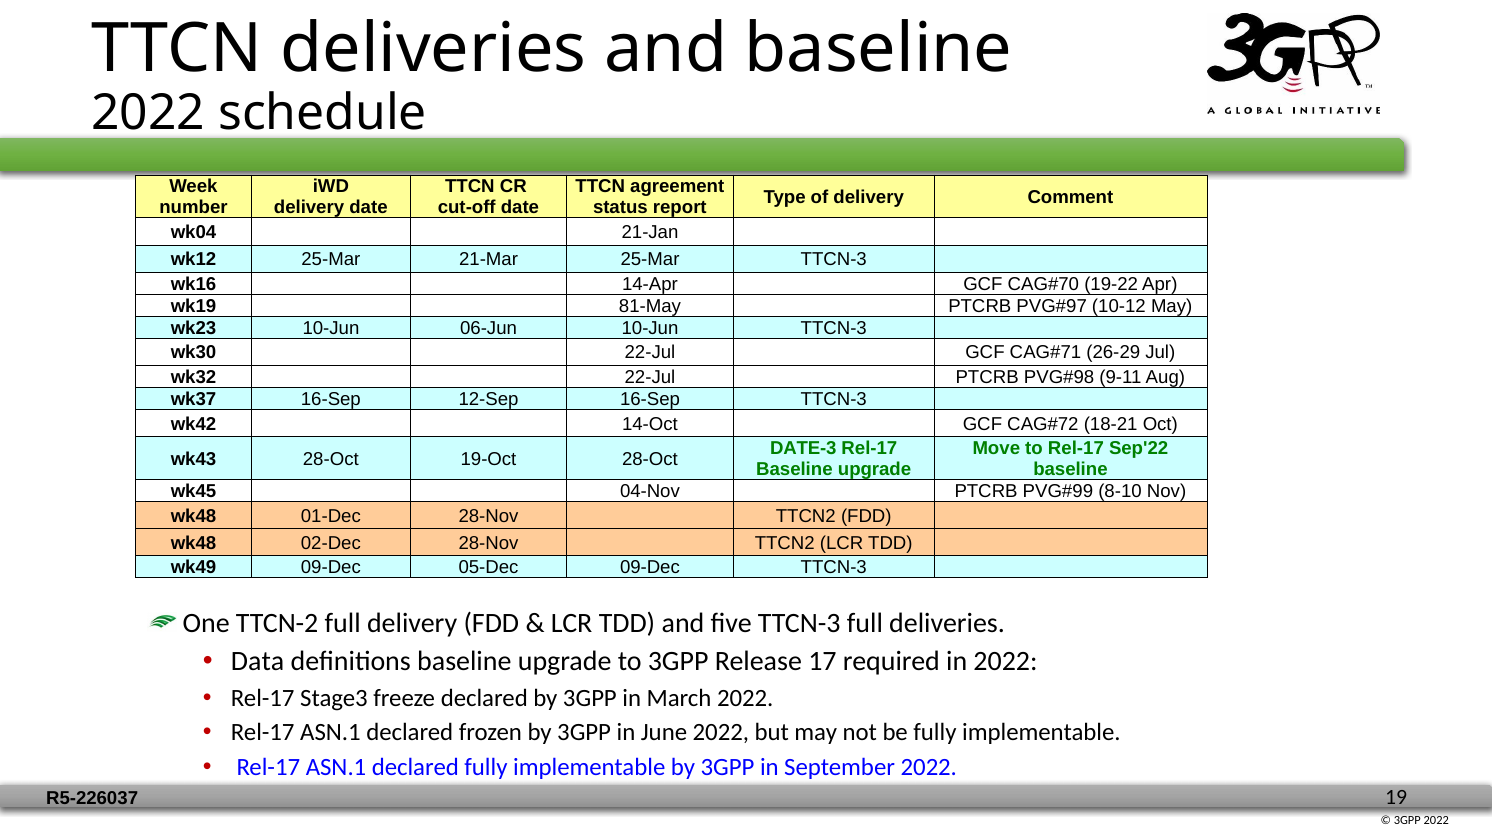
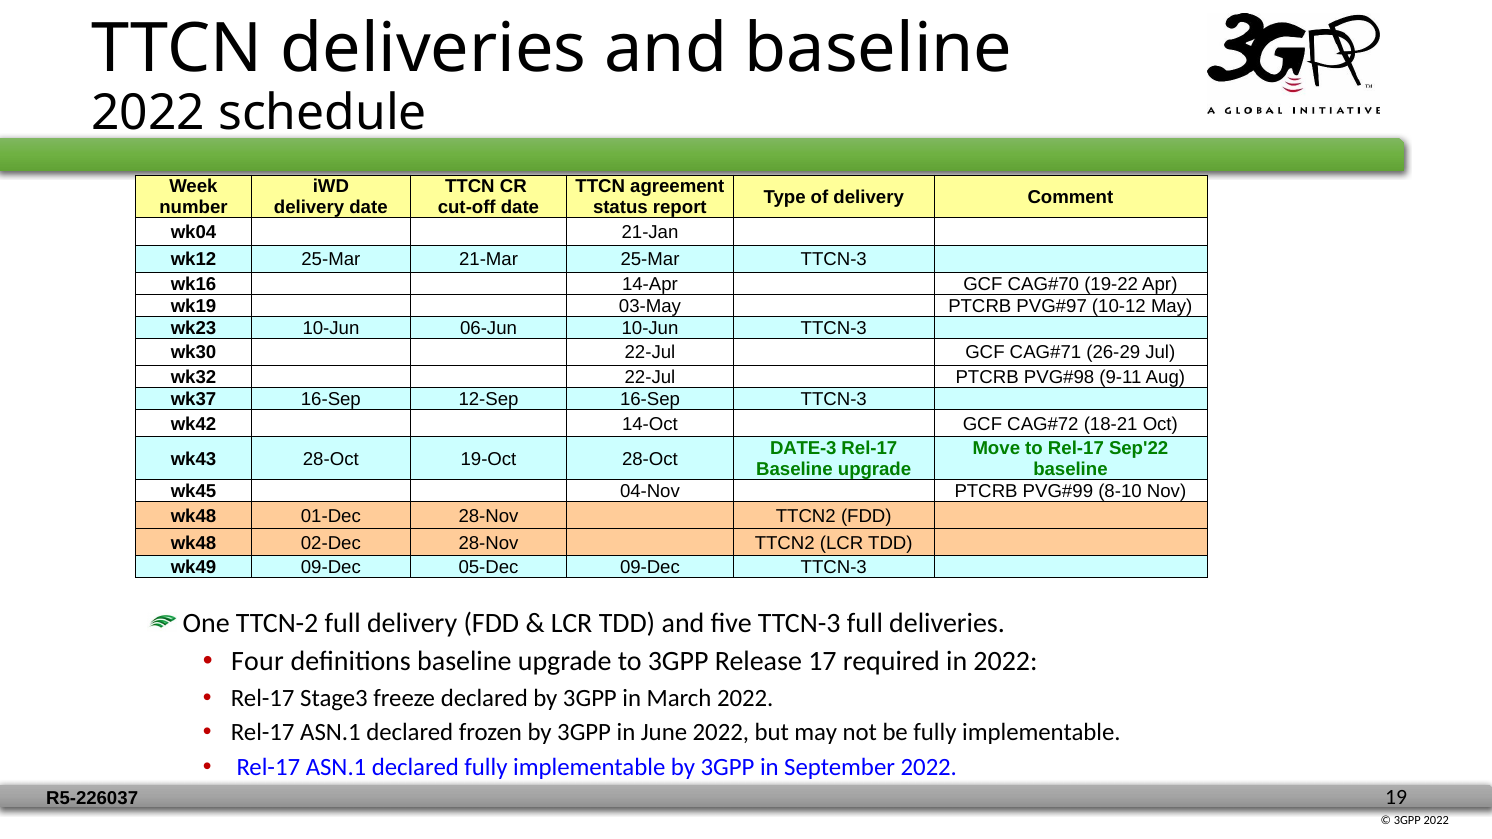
81-May: 81-May -> 03-May
Data: Data -> Four
